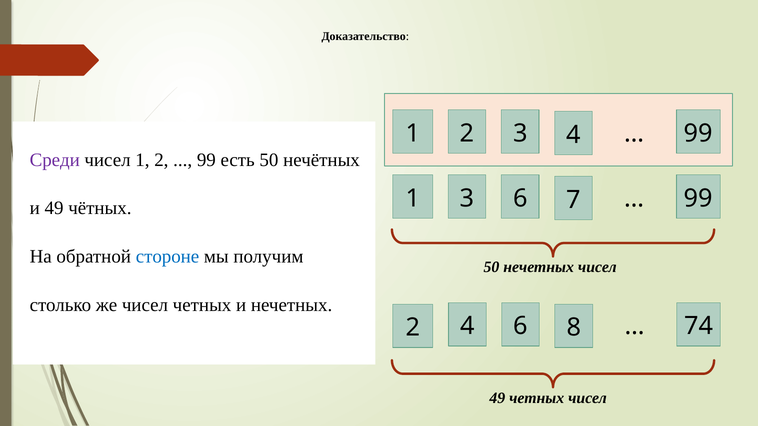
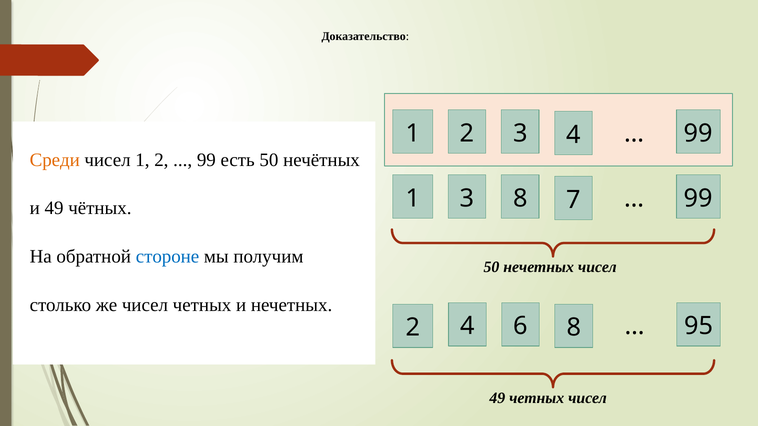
Среди colour: purple -> orange
3 6: 6 -> 8
74: 74 -> 95
